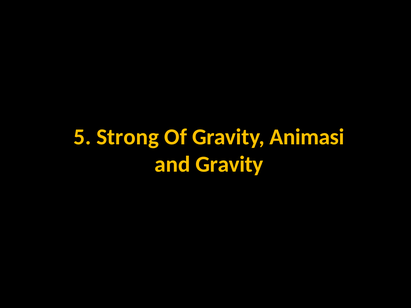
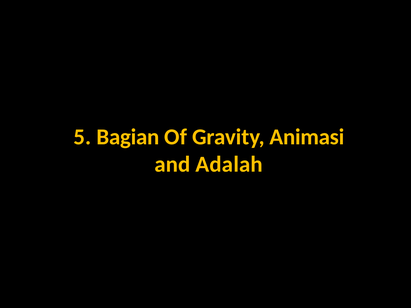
Strong: Strong -> Bagian
and Gravity: Gravity -> Adalah
